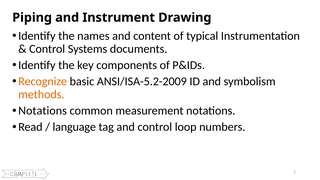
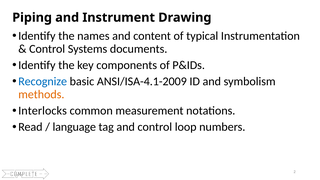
Recognize colour: orange -> blue
ANSI/ISA-5.2-2009: ANSI/ISA-5.2-2009 -> ANSI/ISA-4.1-2009
Notations at (43, 111): Notations -> Interlocks
